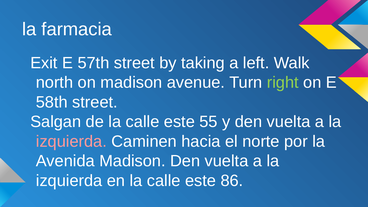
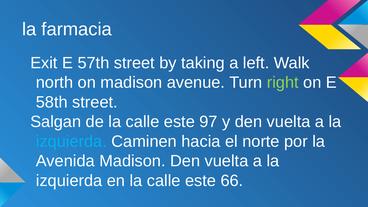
55: 55 -> 97
izquierda at (71, 141) colour: pink -> light blue
86: 86 -> 66
